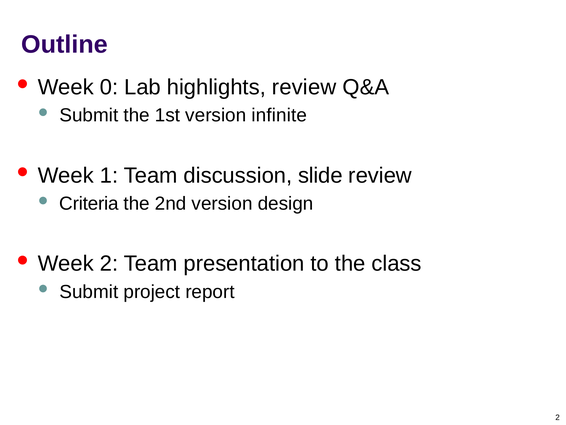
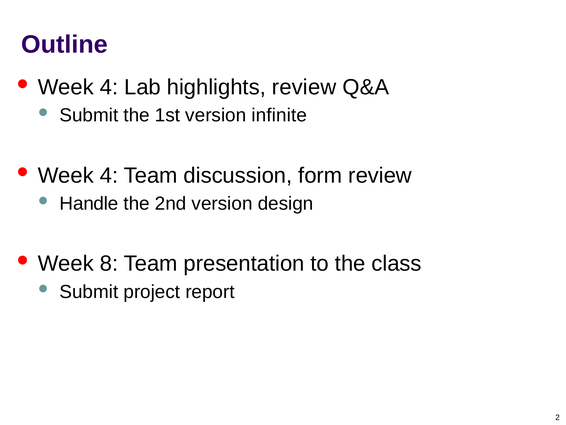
0 at (109, 87): 0 -> 4
1 at (109, 175): 1 -> 4
slide: slide -> form
Criteria: Criteria -> Handle
Week 2: 2 -> 8
